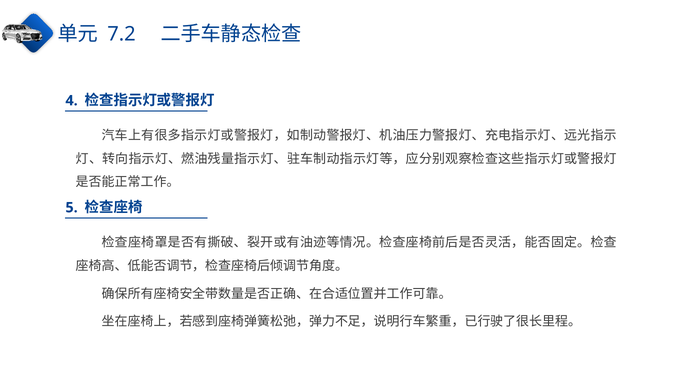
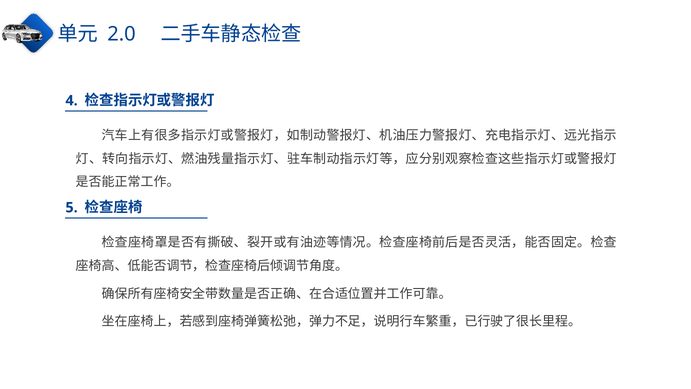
7.2: 7.2 -> 2.0
